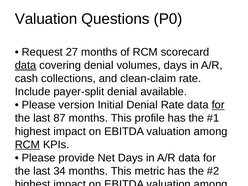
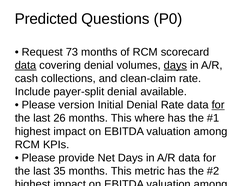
Valuation at (46, 19): Valuation -> Predicted
27: 27 -> 73
days at (175, 65) underline: none -> present
87: 87 -> 26
profile: profile -> where
RCM at (27, 145) underline: present -> none
34: 34 -> 35
